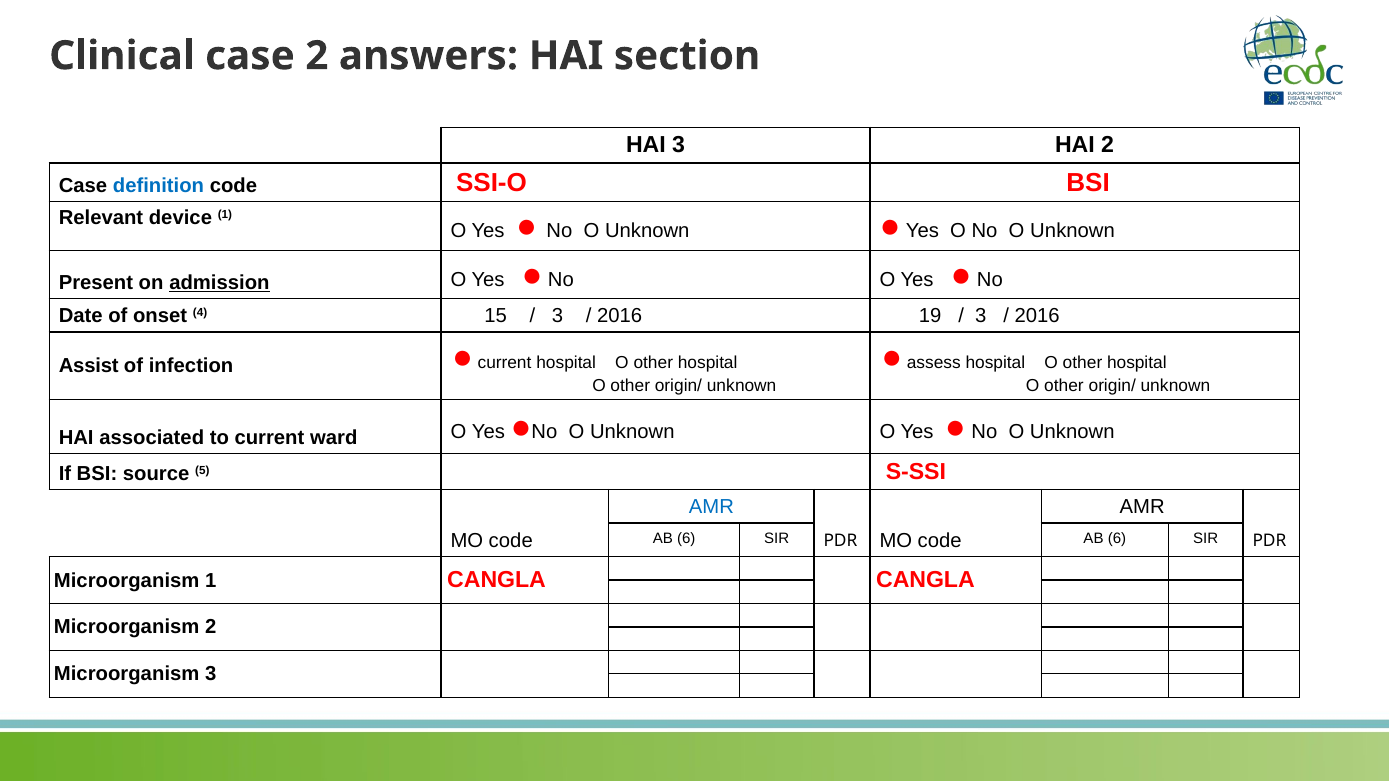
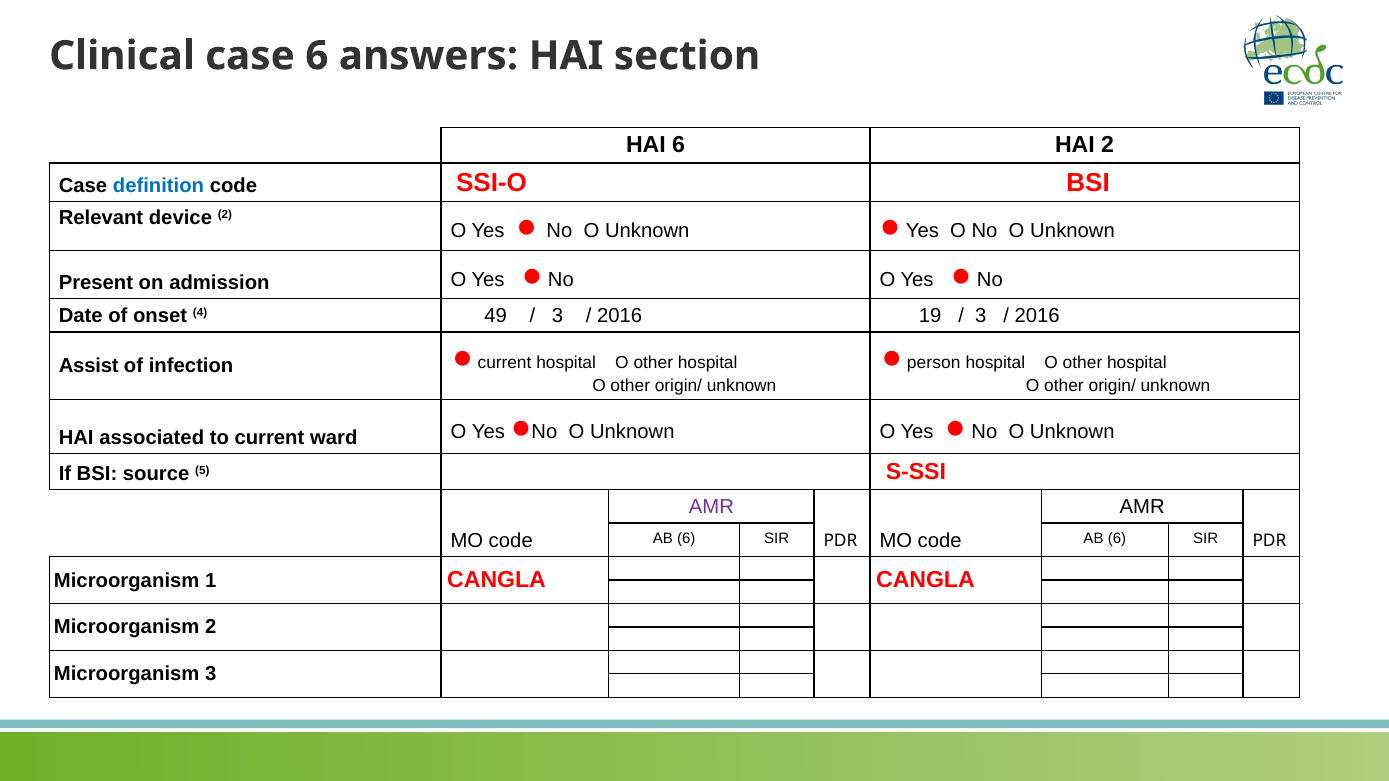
case 2: 2 -> 6
HAI 3: 3 -> 6
device 1: 1 -> 2
admission underline: present -> none
15: 15 -> 49
assess: assess -> person
AMR at (711, 507) colour: blue -> purple
